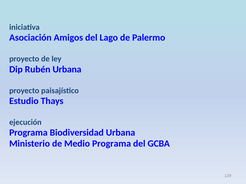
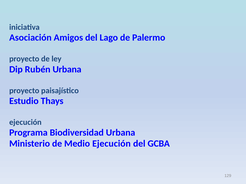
Medio Programa: Programa -> Ejecución
